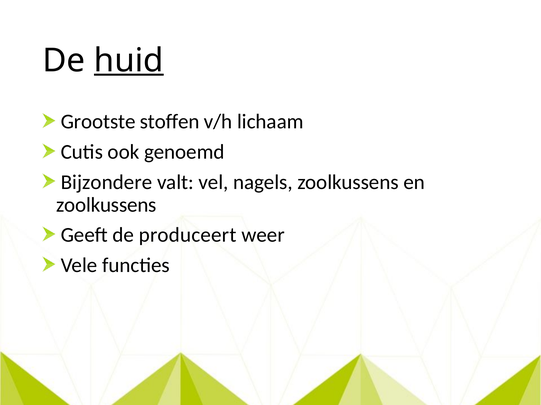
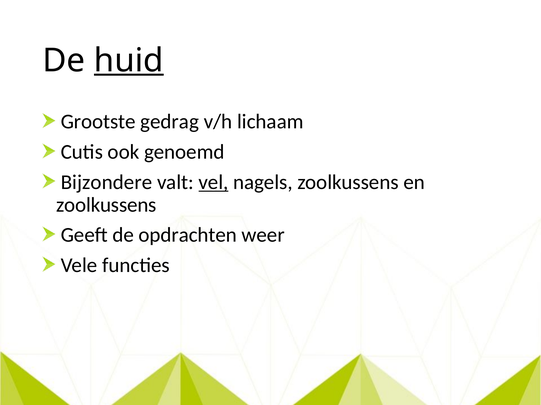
stoffen: stoffen -> gedrag
vel underline: none -> present
produceert: produceert -> opdrachten
